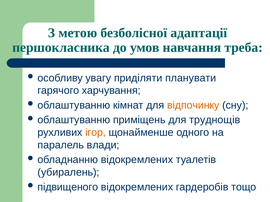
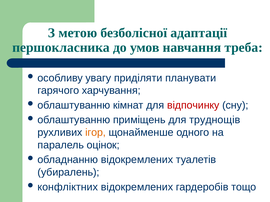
відпочинку colour: orange -> red
влади: влади -> оцінок
підвищеного: підвищеного -> конфліктних
